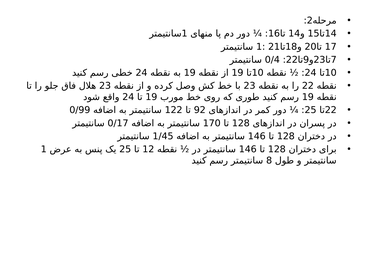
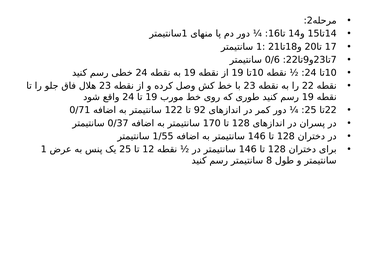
0/4: 0/4 -> 0/6
0/99: 0/99 -> 0/71
0/17: 0/17 -> 0/37
1/45: 1/45 -> 1/55
